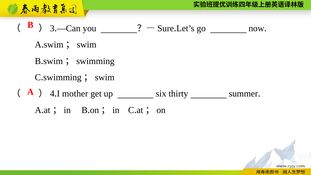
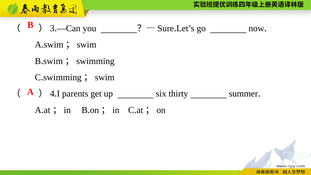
mother: mother -> parents
